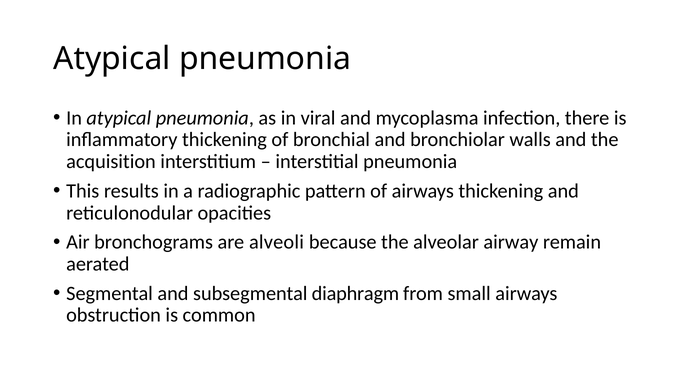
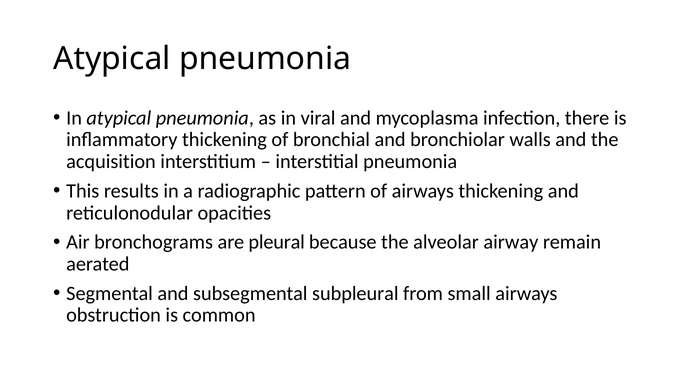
alveoli: alveoli -> pleural
diaphragm: diaphragm -> subpleural
